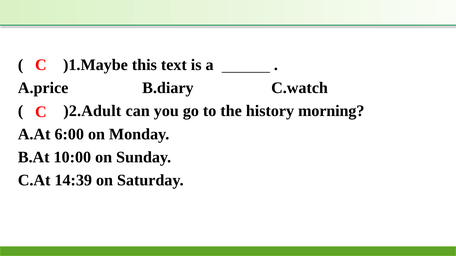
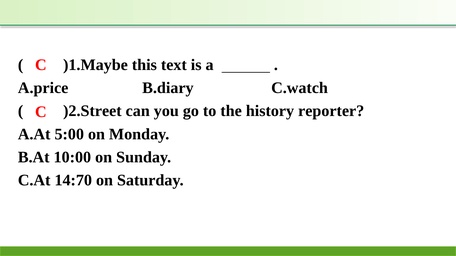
)2.Adult: )2.Adult -> )2.Street
morning: morning -> reporter
6:00: 6:00 -> 5:00
14:39: 14:39 -> 14:70
